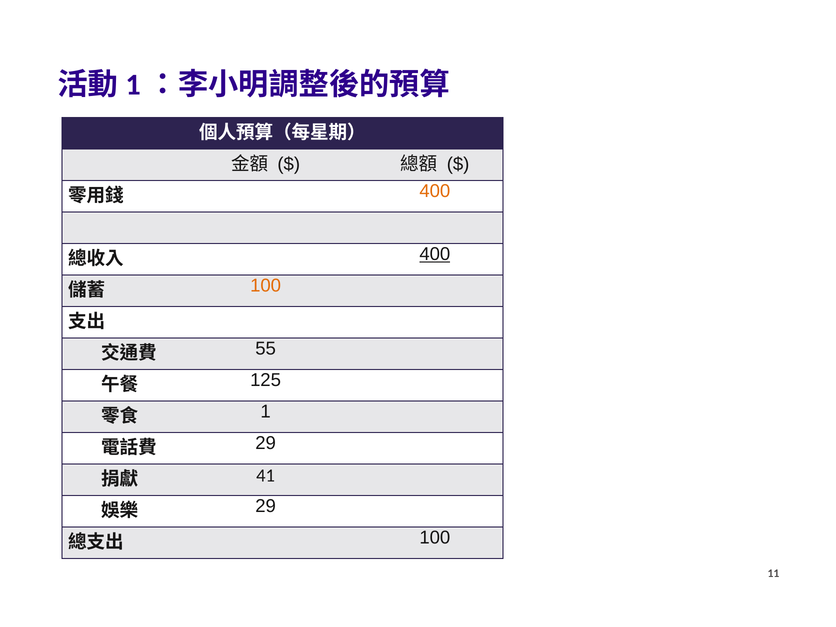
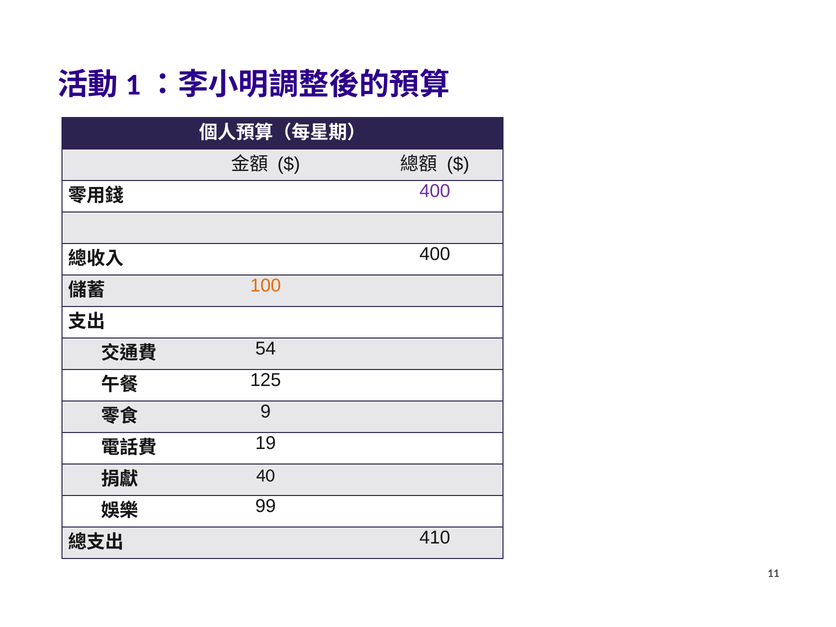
400 at (435, 191) colour: orange -> purple
400 at (435, 254) underline: present -> none
55: 55 -> 54
1: 1 -> 9
29 at (266, 443): 29 -> 19
41: 41 -> 40
29 at (266, 506): 29 -> 99
100 at (435, 537): 100 -> 410
